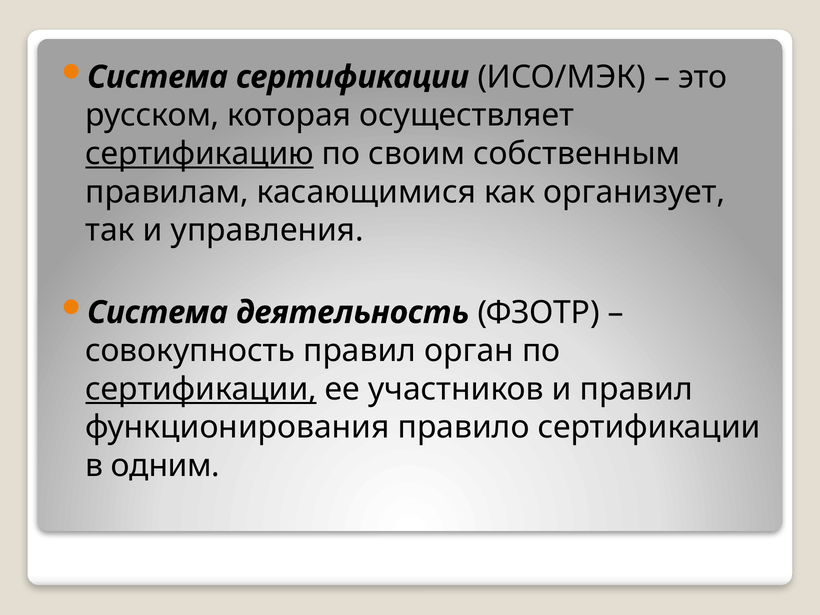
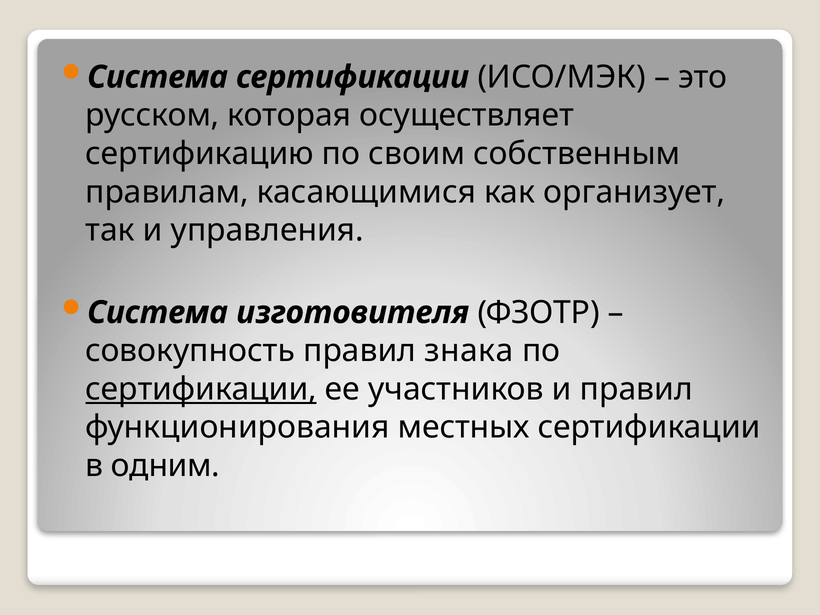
сертификацию underline: present -> none
деятельность: деятельность -> изготовителя
орган: орган -> знака
правило: правило -> местных
